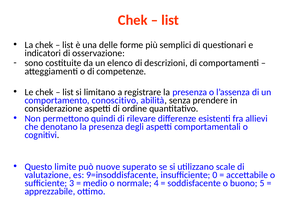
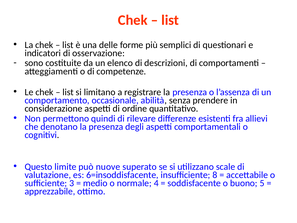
conoscitivo: conoscitivo -> occasionale
9=insoddisfacente: 9=insoddisfacente -> 6=insoddisfacente
0: 0 -> 8
